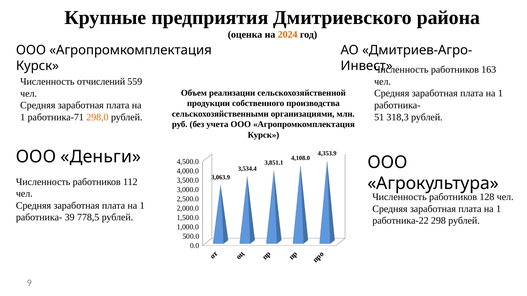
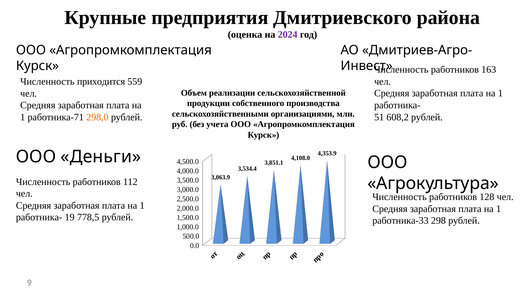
2024 colour: orange -> purple
отчислений: отчислений -> приходится
318,3: 318,3 -> 608,2
39: 39 -> 19
работника-22: работника-22 -> работника-33
